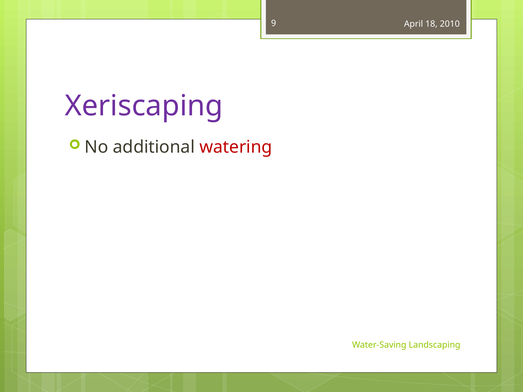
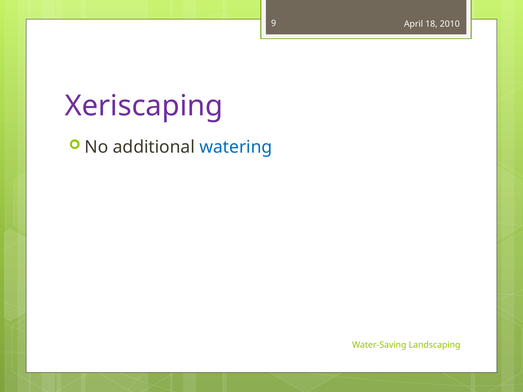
watering colour: red -> blue
